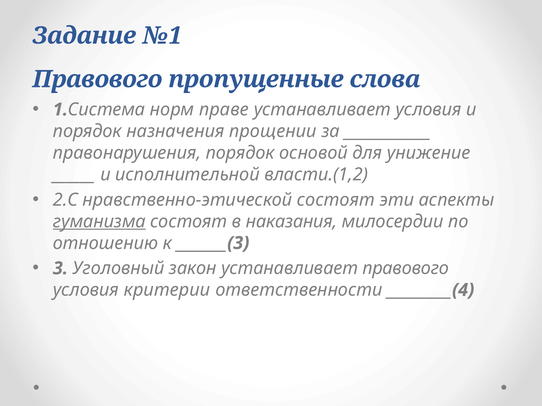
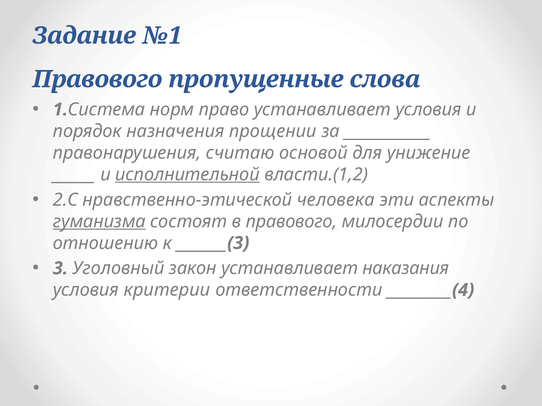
праве: праве -> право
правонарушения порядок: порядок -> считаю
исполнительной underline: none -> present
нравственно-этической состоят: состоят -> человека
в наказания: наказания -> правового
устанавливает правового: правового -> наказания
